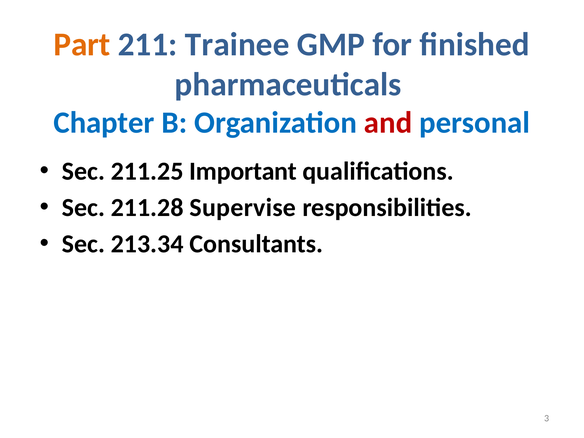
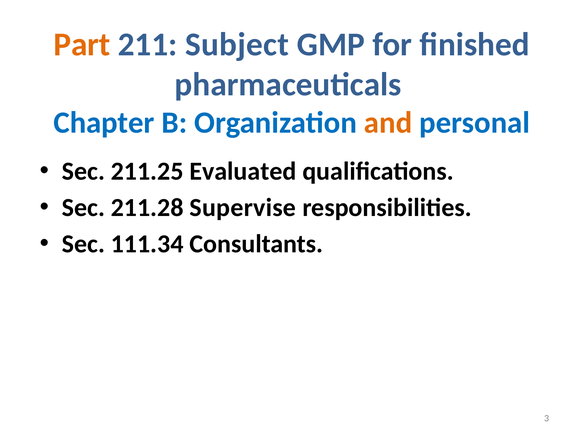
Trainee: Trainee -> Subject
and colour: red -> orange
Important: Important -> Evaluated
213.34: 213.34 -> 111.34
